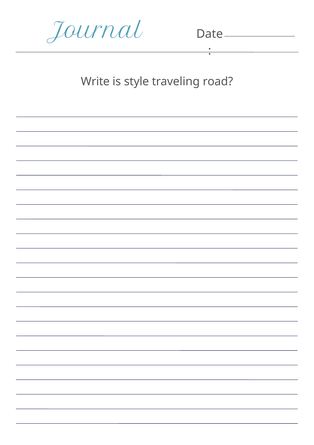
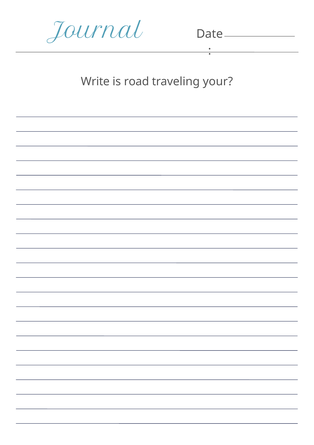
style: style -> road
road: road -> your
